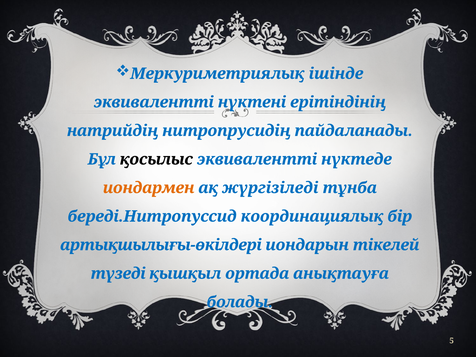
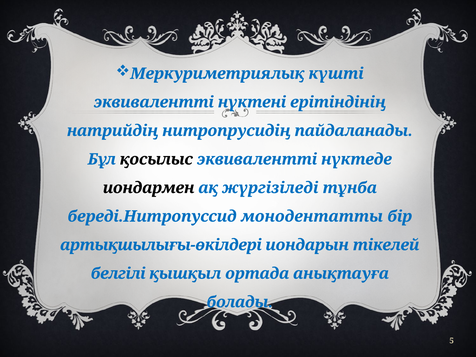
ішінде: ішінде -> күшті
иондармен colour: orange -> black
координациялық: координациялық -> монодентатты
түзеді: түзеді -> белгілі
